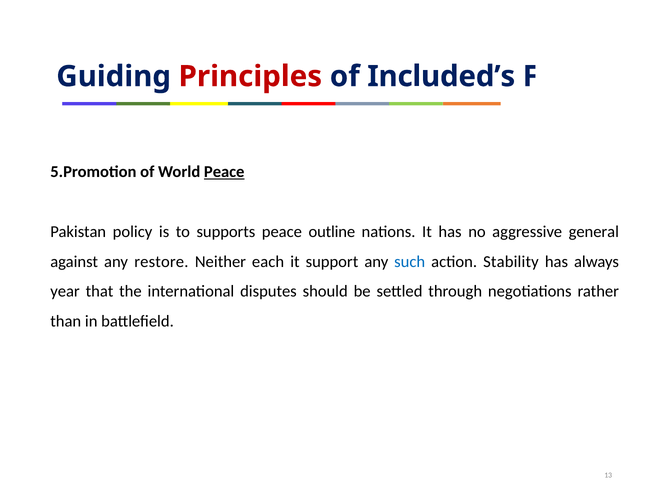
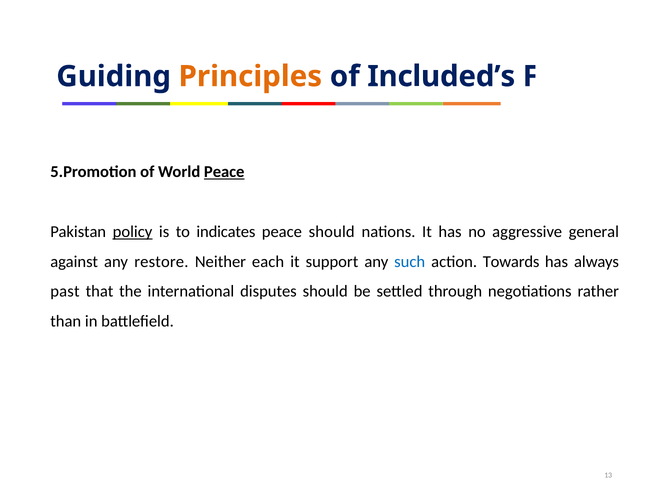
Principles colour: red -> orange
policy underline: none -> present
supports: supports -> indicates
peace outline: outline -> should
Stability: Stability -> Towards
year: year -> past
